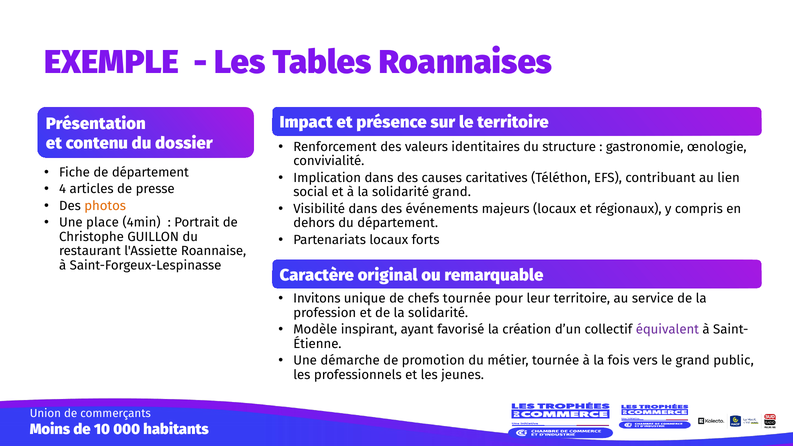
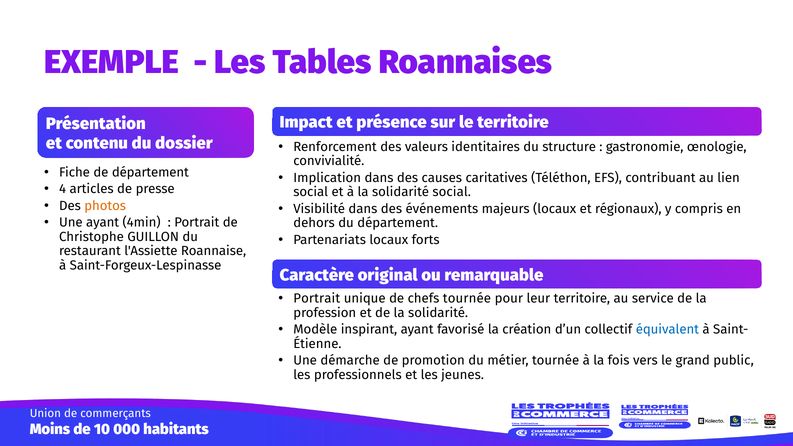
solidarité grand: grand -> social
Une place: place -> ayant
Invitons at (317, 299): Invitons -> Portrait
équivalent colour: purple -> blue
